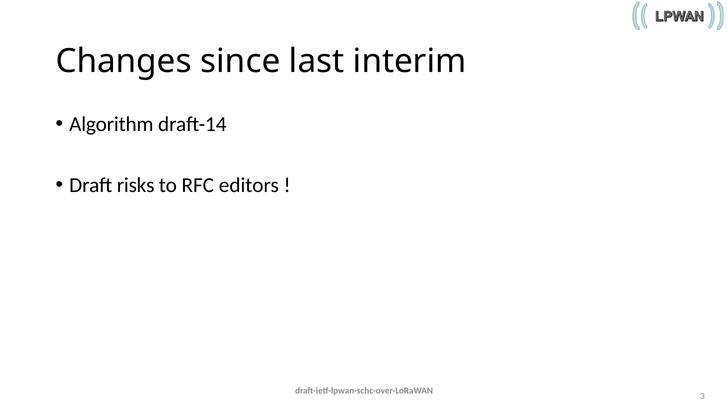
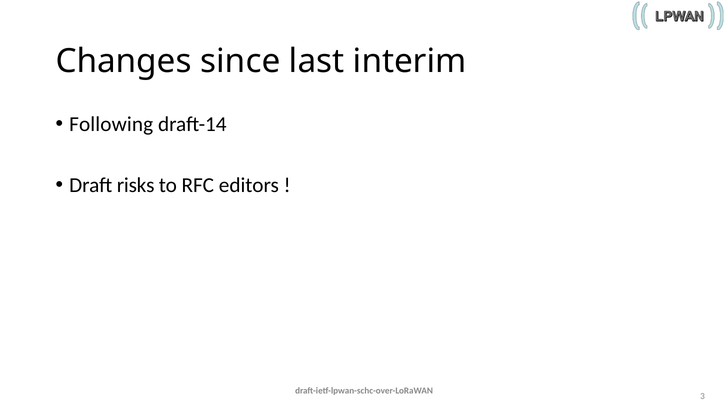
Algorithm: Algorithm -> Following
